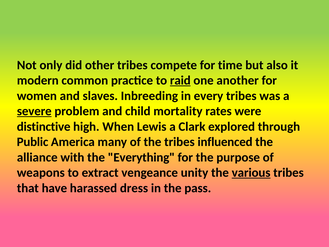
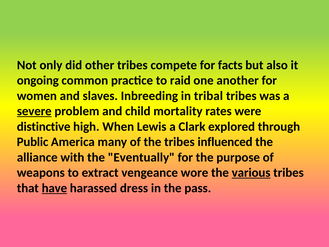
time: time -> facts
modern: modern -> ongoing
raid underline: present -> none
every: every -> tribal
Everything: Everything -> Eventually
unity: unity -> wore
have underline: none -> present
